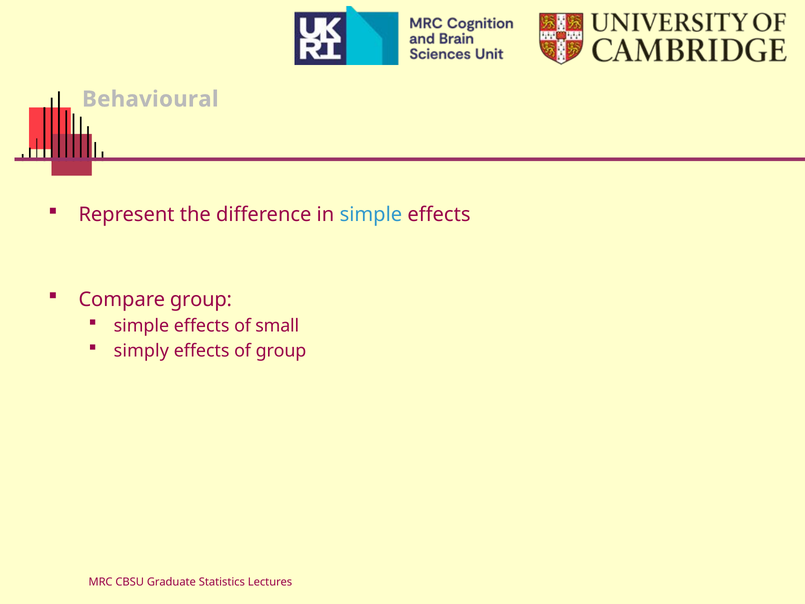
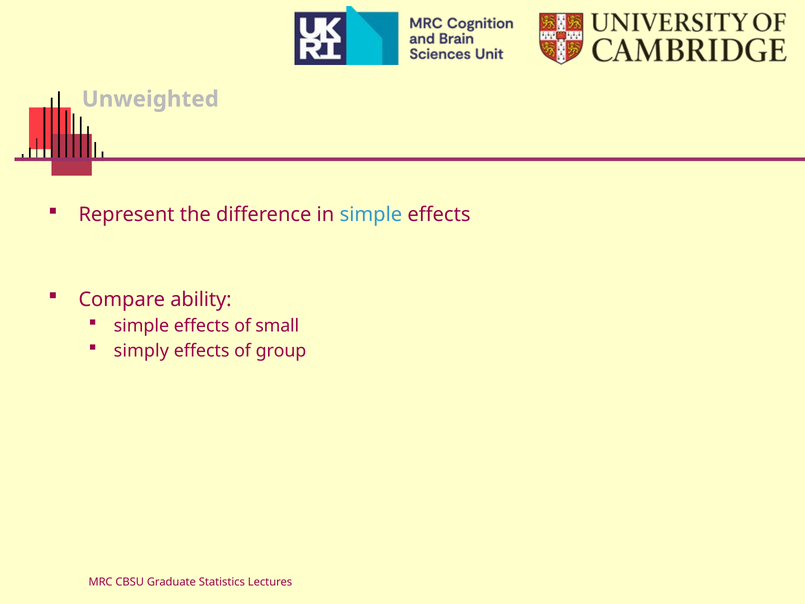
Behavioural: Behavioural -> Unweighted
Compare group: group -> ability
